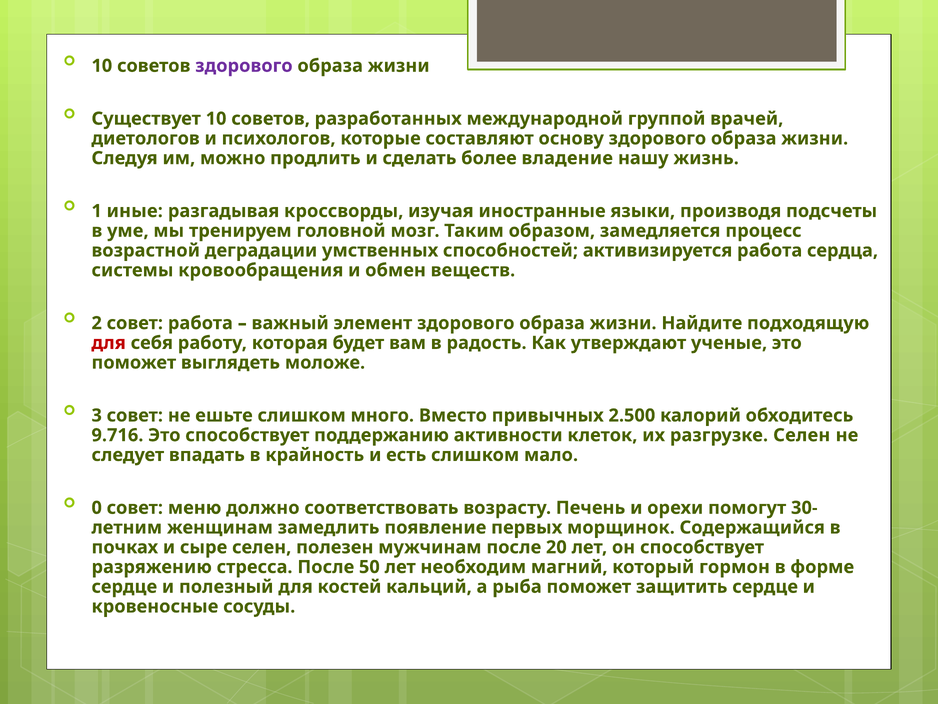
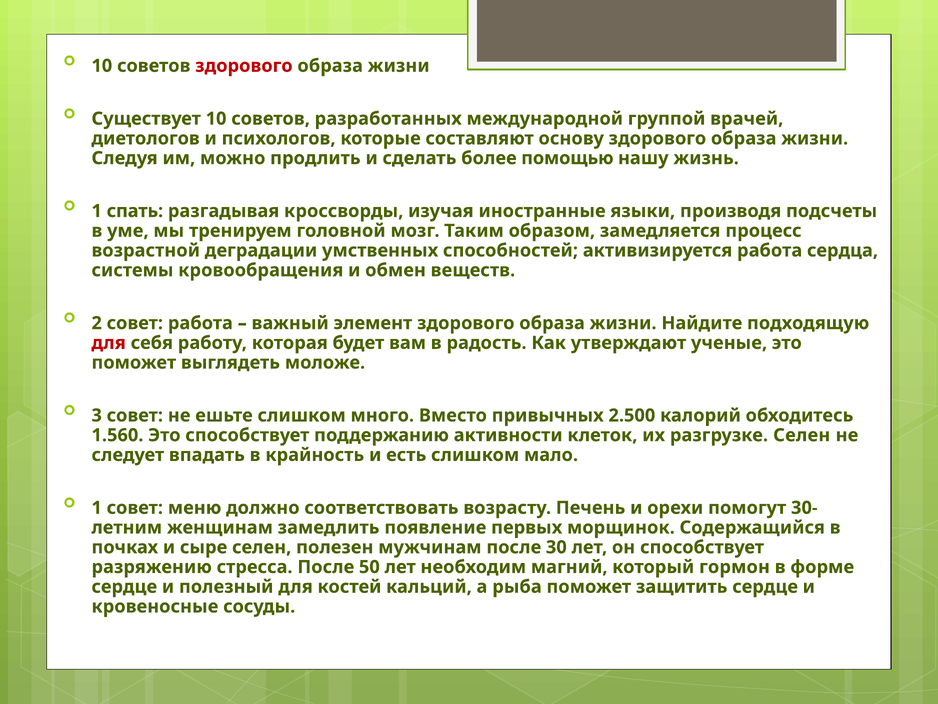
здорового at (244, 66) colour: purple -> red
владение: владение -> помощью
иные: иные -> спать
9.716: 9.716 -> 1.560
0 at (97, 507): 0 -> 1
20: 20 -> 30
